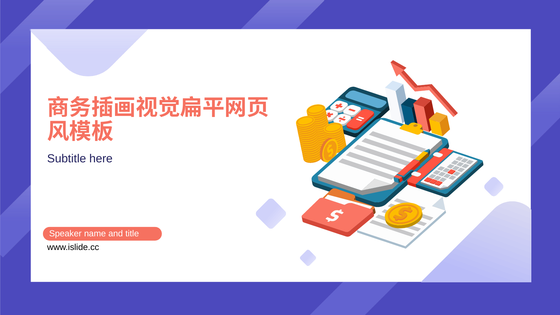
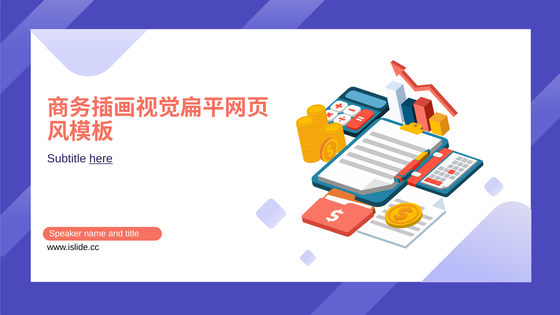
here underline: none -> present
